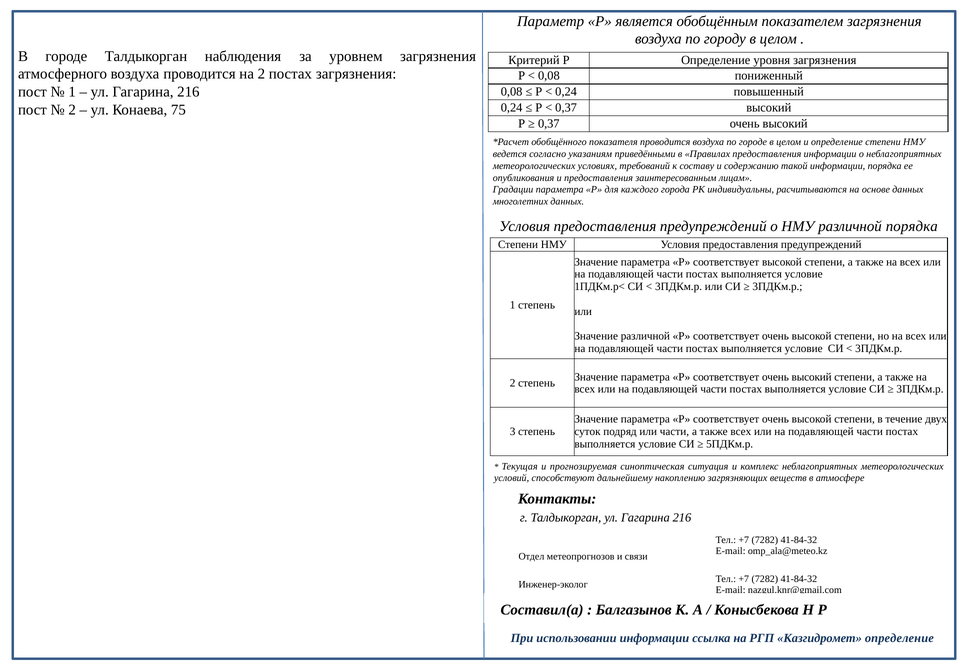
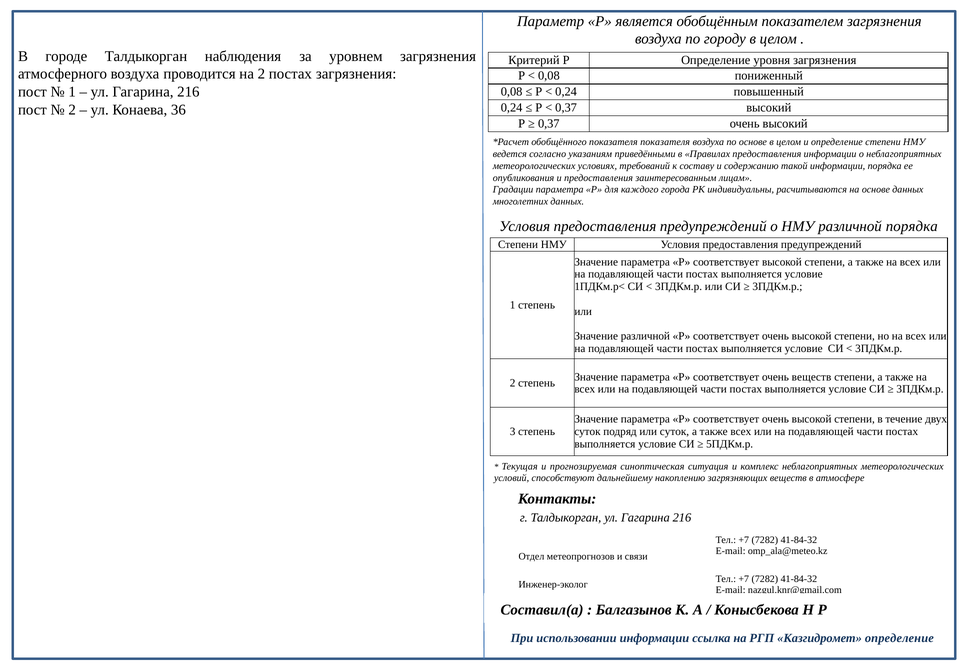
75: 75 -> 36
показателя проводится: проводится -> показателя
по городе: городе -> основе
соответствует очень высокий: высокий -> веществ
или части: части -> суток
